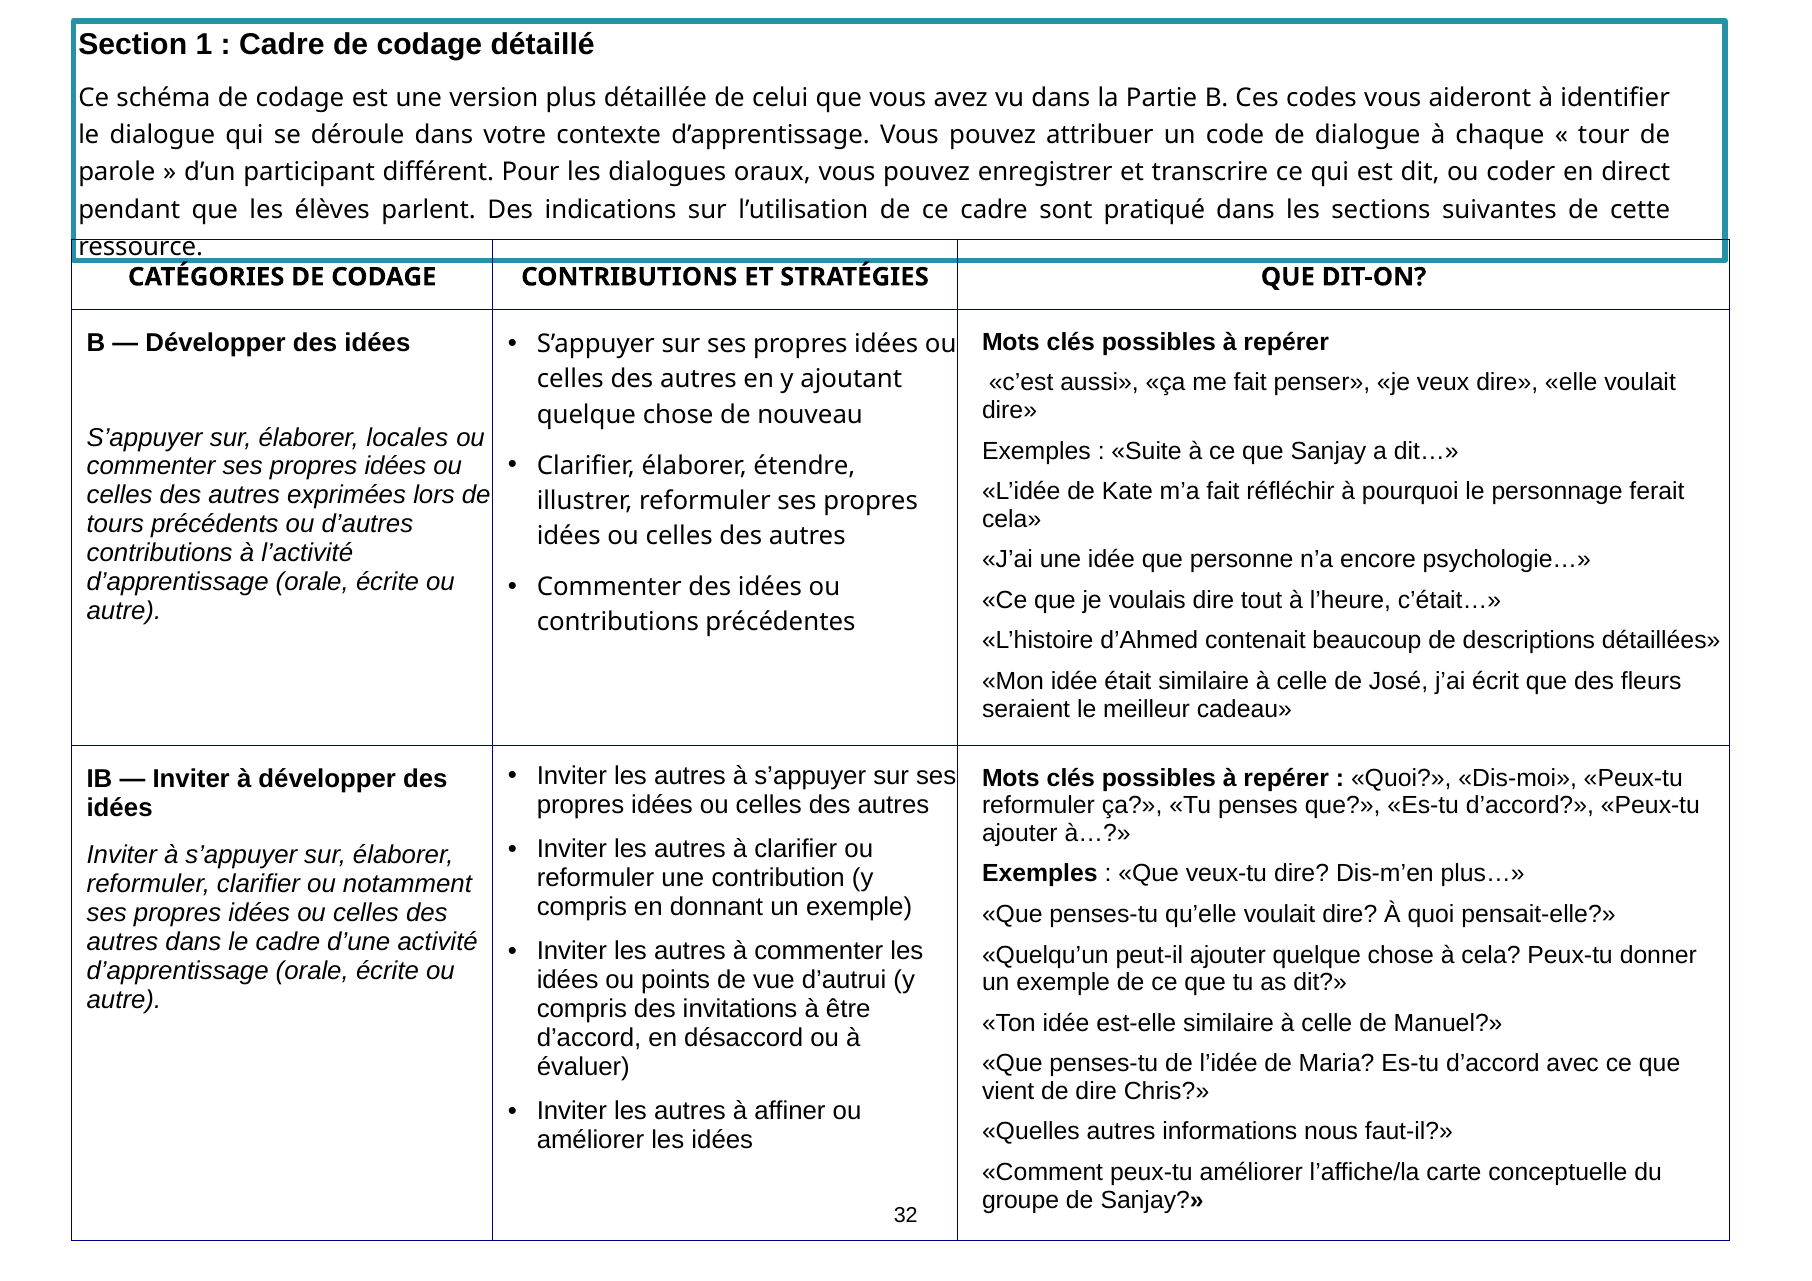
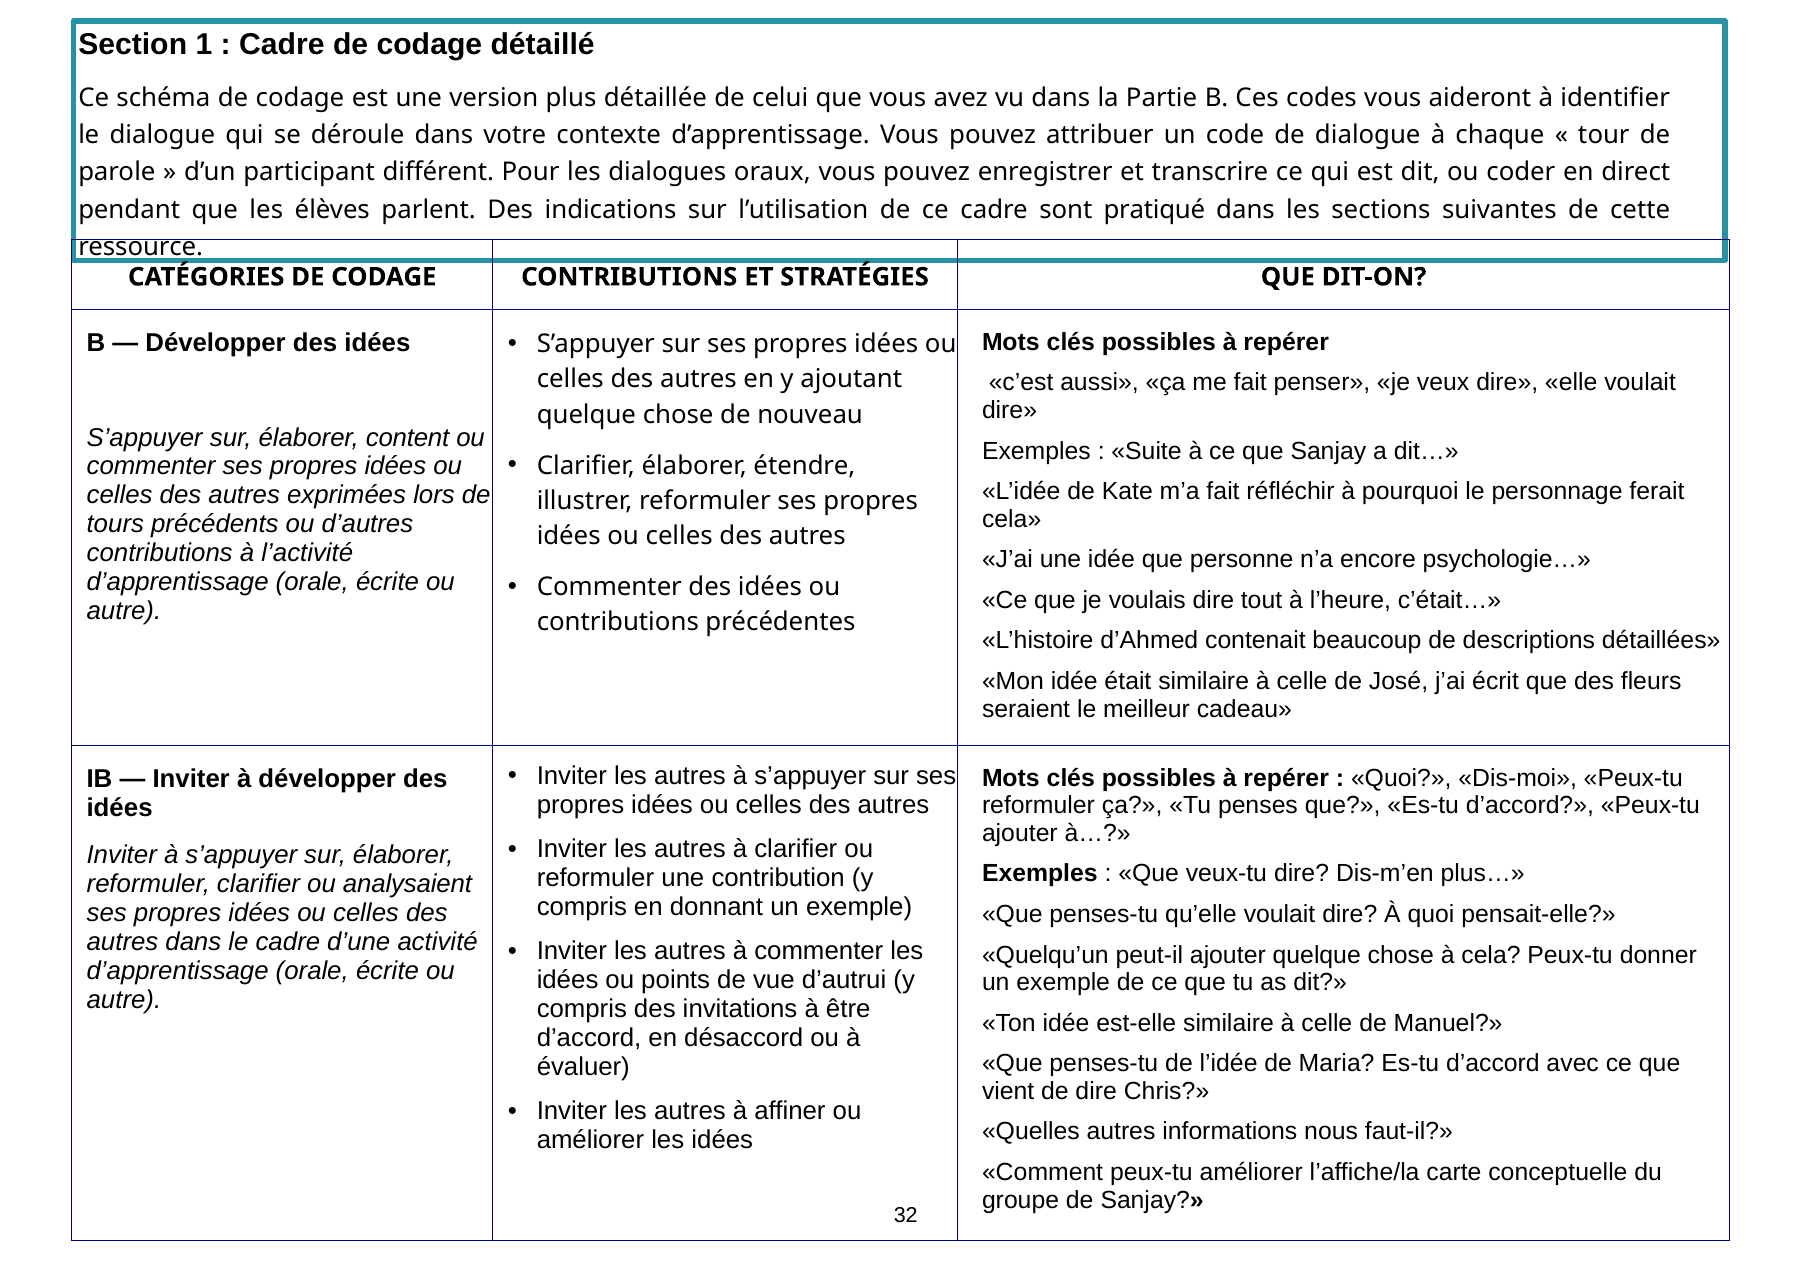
locales: locales -> content
notamment: notamment -> analysaient
